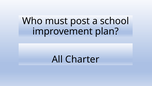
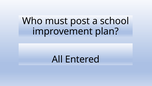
Charter: Charter -> Entered
